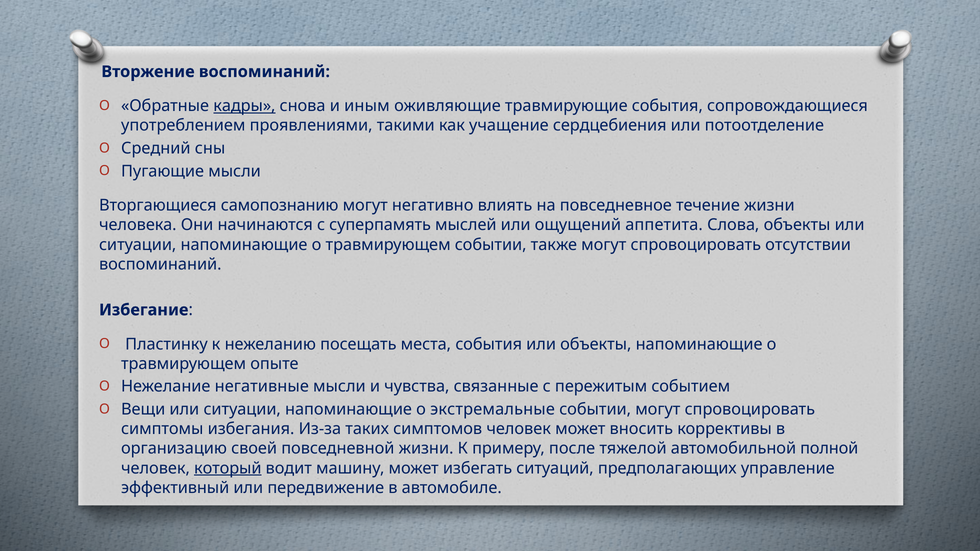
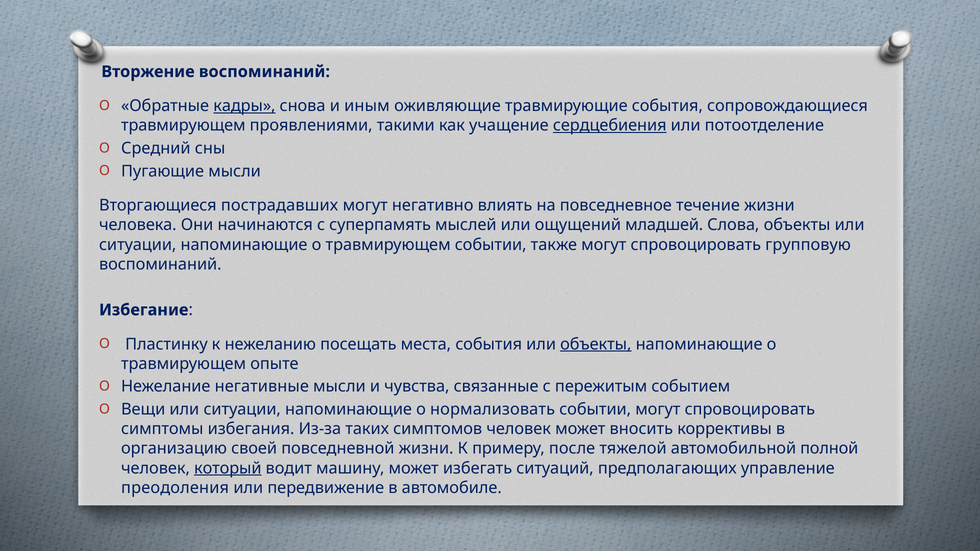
употреблением at (183, 126): употреблением -> травмирующем
сердцебиения underline: none -> present
самопознанию: самопознанию -> пострадавших
аппетита: аппетита -> младшей
отсутствии: отсутствии -> групповую
объекты at (596, 344) underline: none -> present
экстремальные: экстремальные -> нормализовать
эффективный: эффективный -> преодоления
